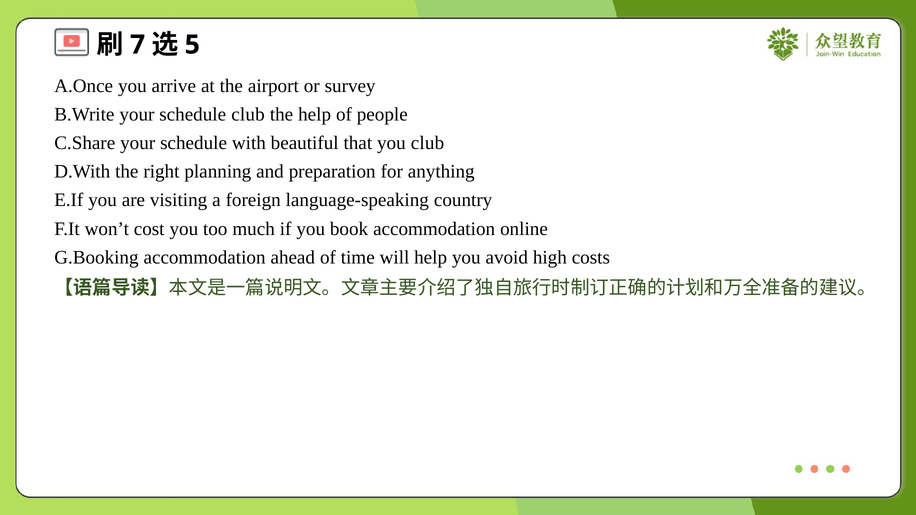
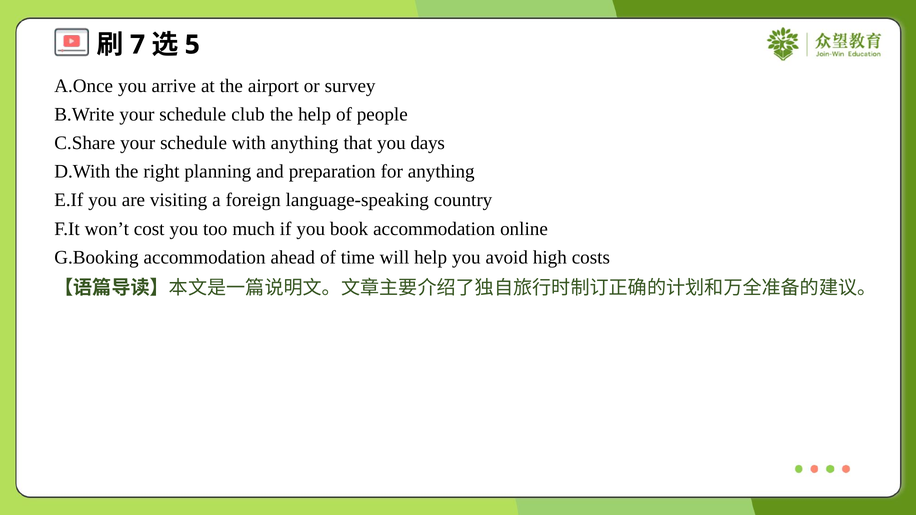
with beautiful: beautiful -> anything
you club: club -> days
